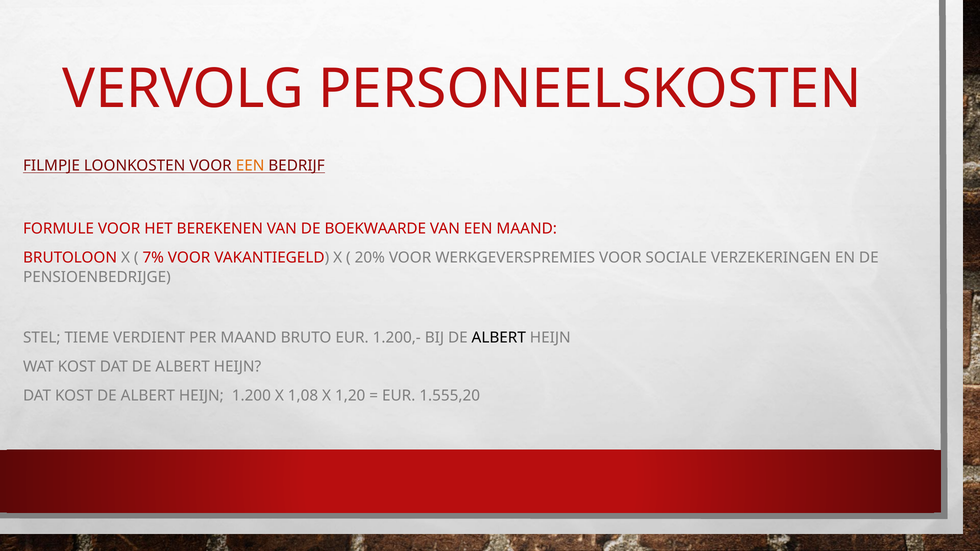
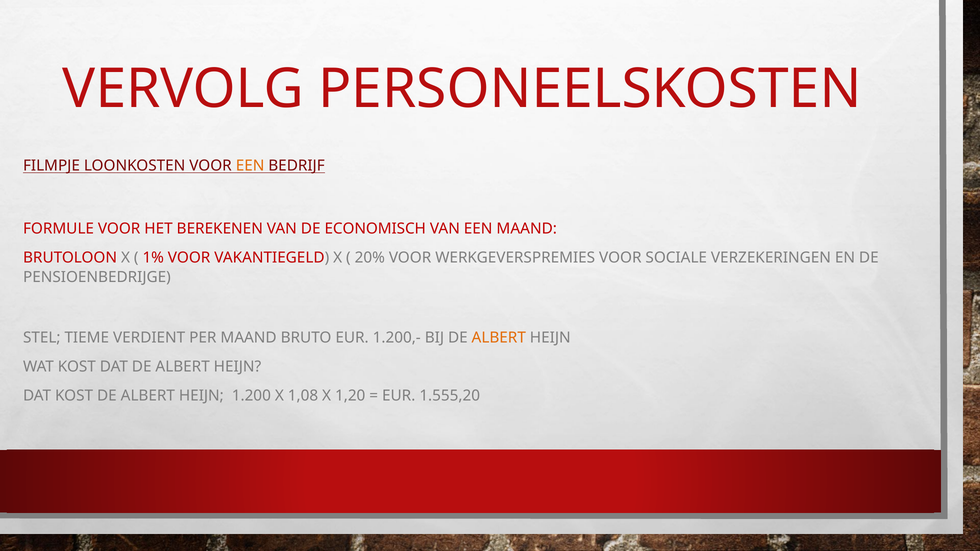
BOEKWAARDE: BOEKWAARDE -> ECONOMISCH
7%: 7% -> 1%
ALBERT at (499, 338) colour: black -> orange
